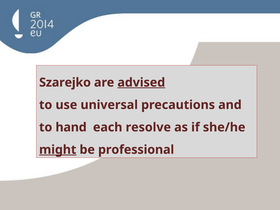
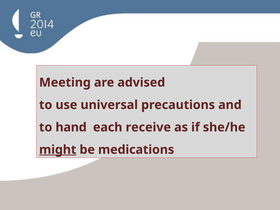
Szarejko: Szarejko -> Meeting
advised underline: present -> none
resolve: resolve -> receive
professional: professional -> medications
